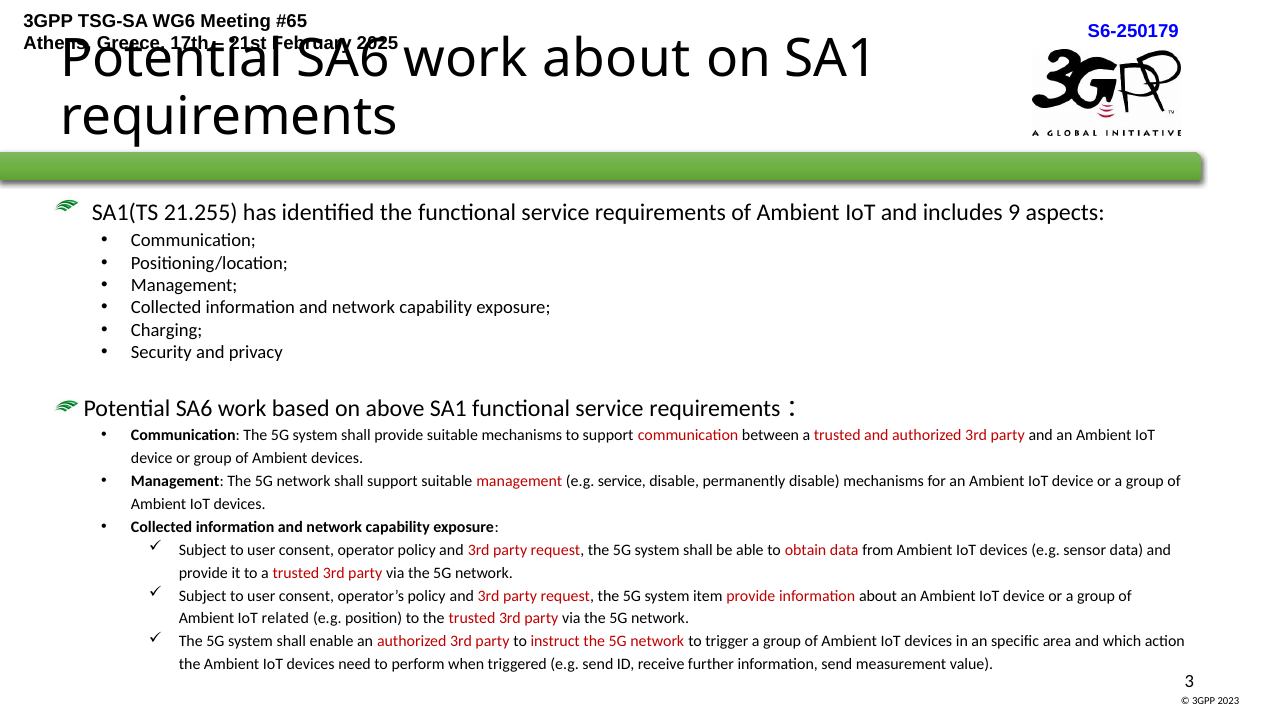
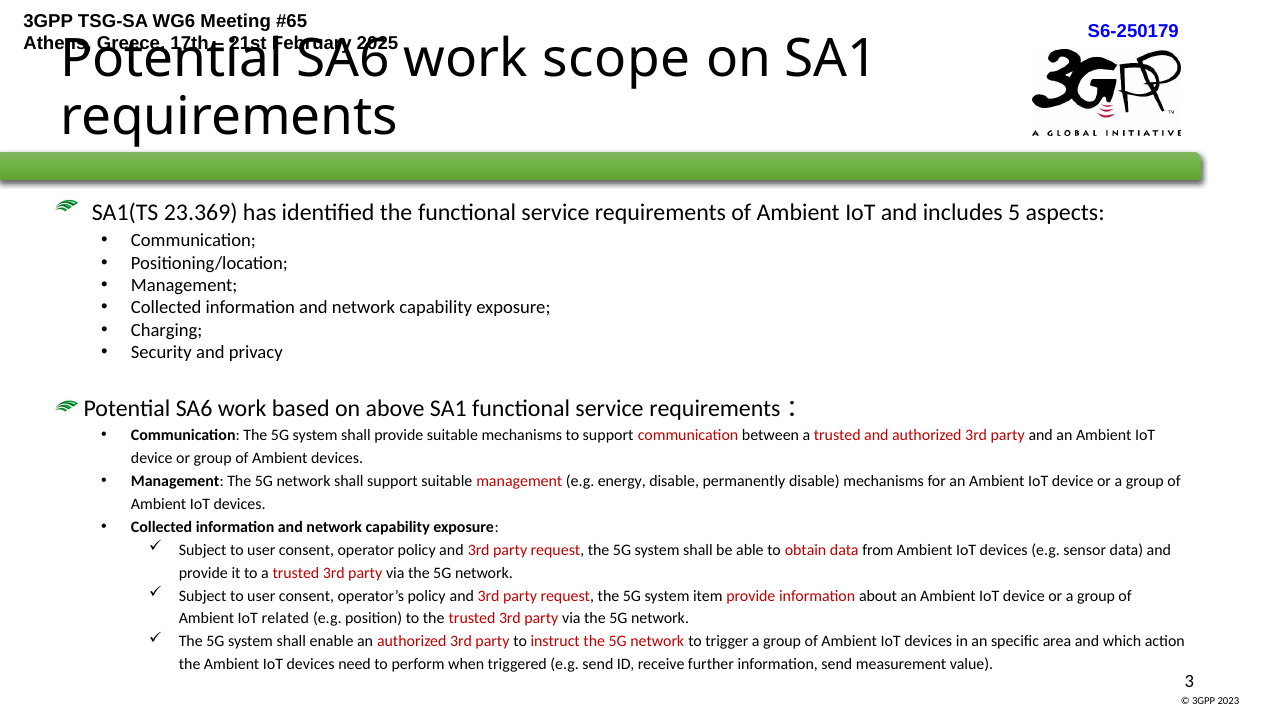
work about: about -> scope
21.255: 21.255 -> 23.369
9: 9 -> 5
e.g service: service -> energy
